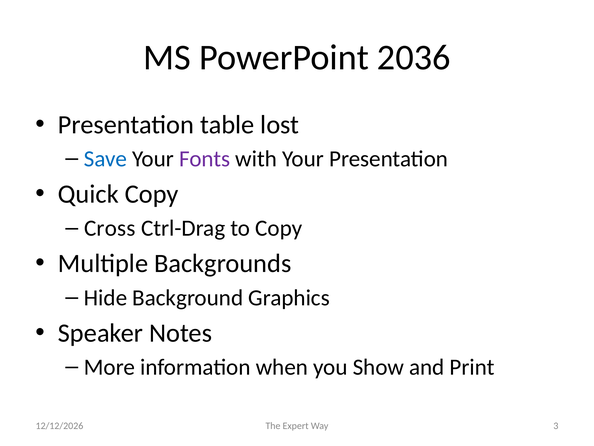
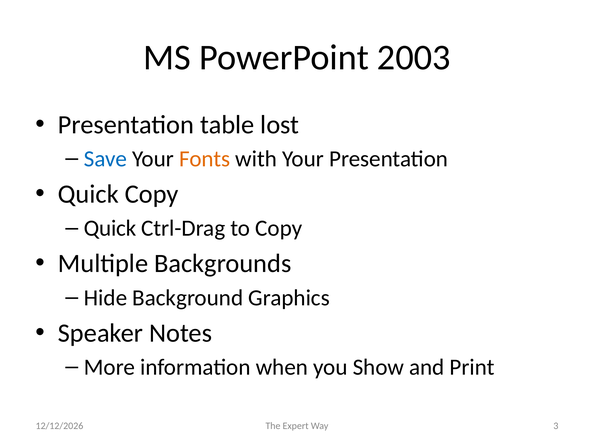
2036: 2036 -> 2003
Fonts colour: purple -> orange
Cross at (110, 228): Cross -> Quick
